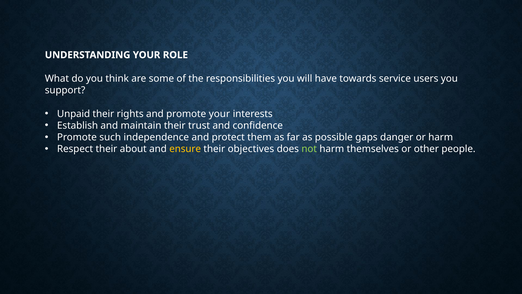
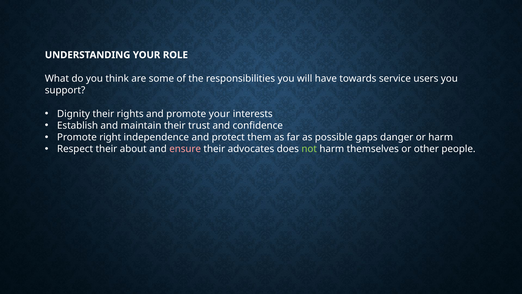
Unpaid: Unpaid -> Dignity
such: such -> right
ensure colour: yellow -> pink
objectives: objectives -> advocates
